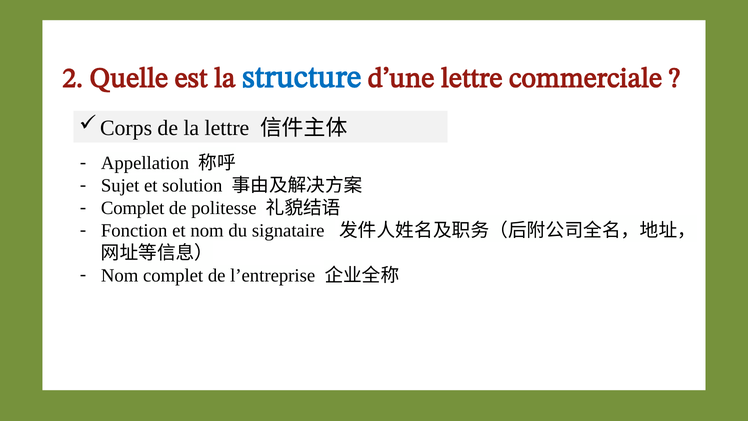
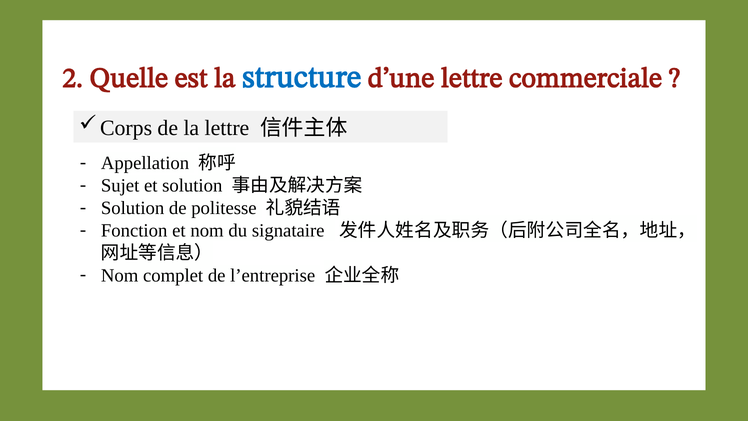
Complet at (133, 208): Complet -> Solution
